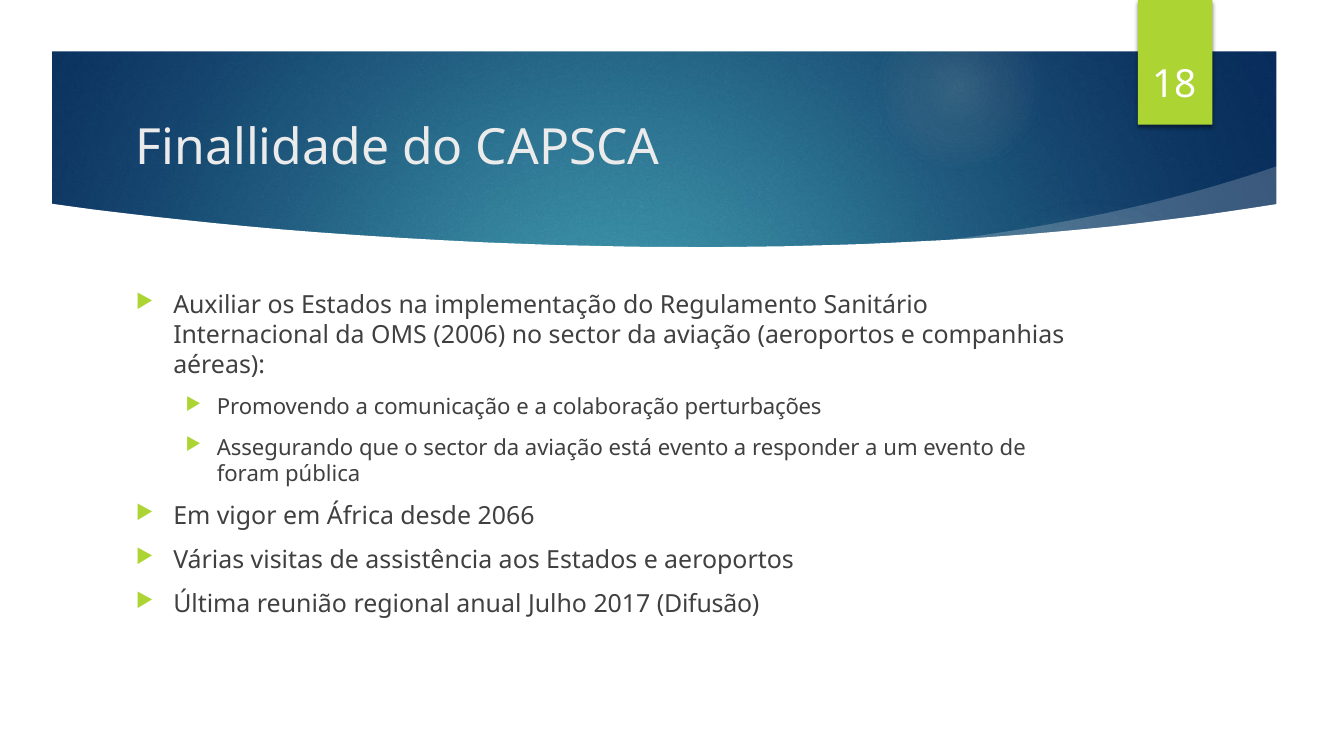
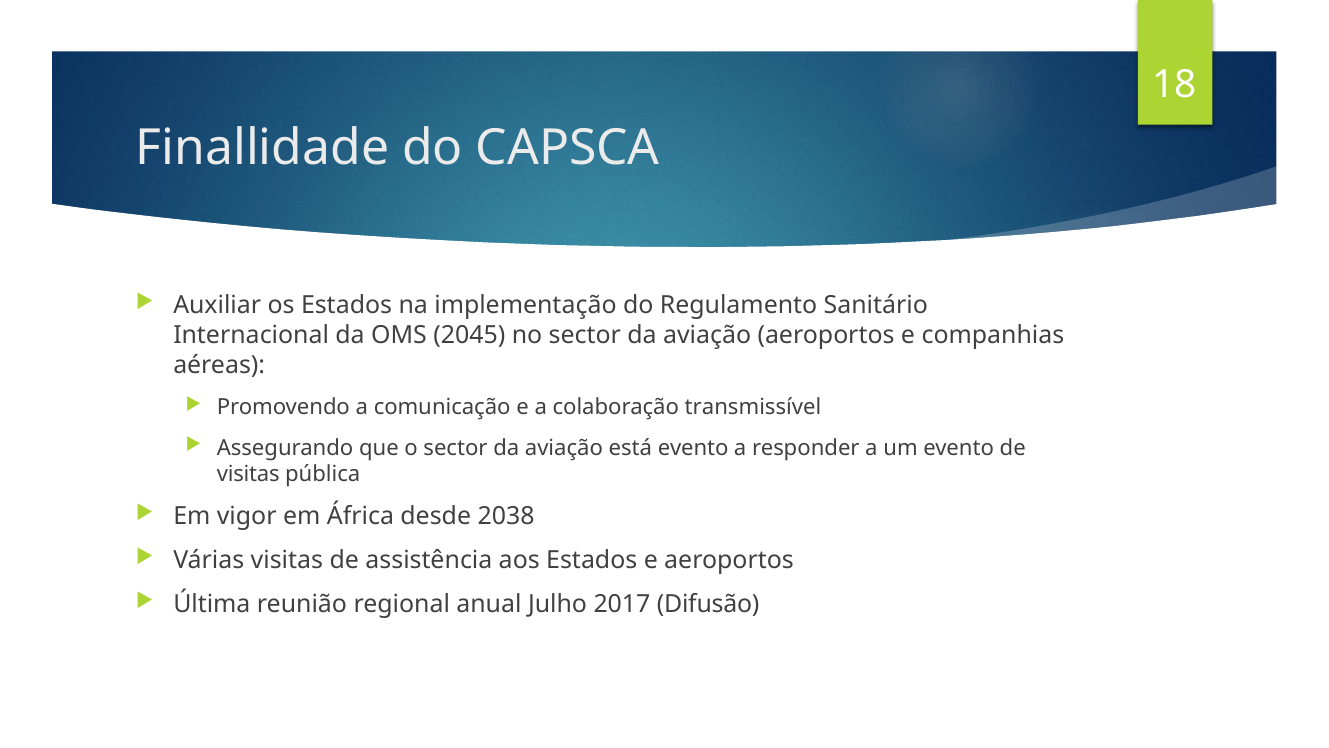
2006: 2006 -> 2045
perturbações: perturbações -> transmissível
foram at (248, 474): foram -> visitas
2066: 2066 -> 2038
